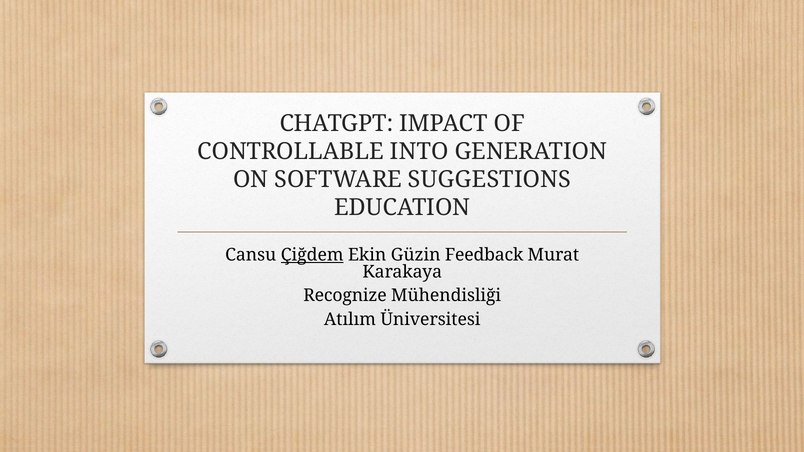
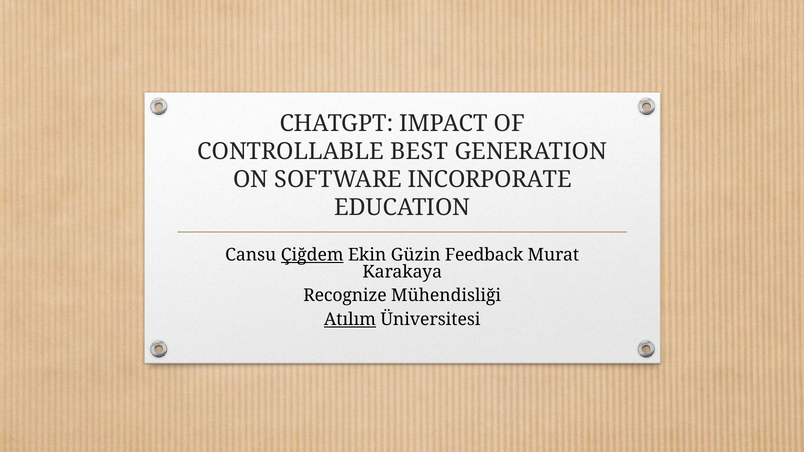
INTO: INTO -> BEST
SUGGESTIONS: SUGGESTIONS -> INCORPORATE
Atılım underline: none -> present
